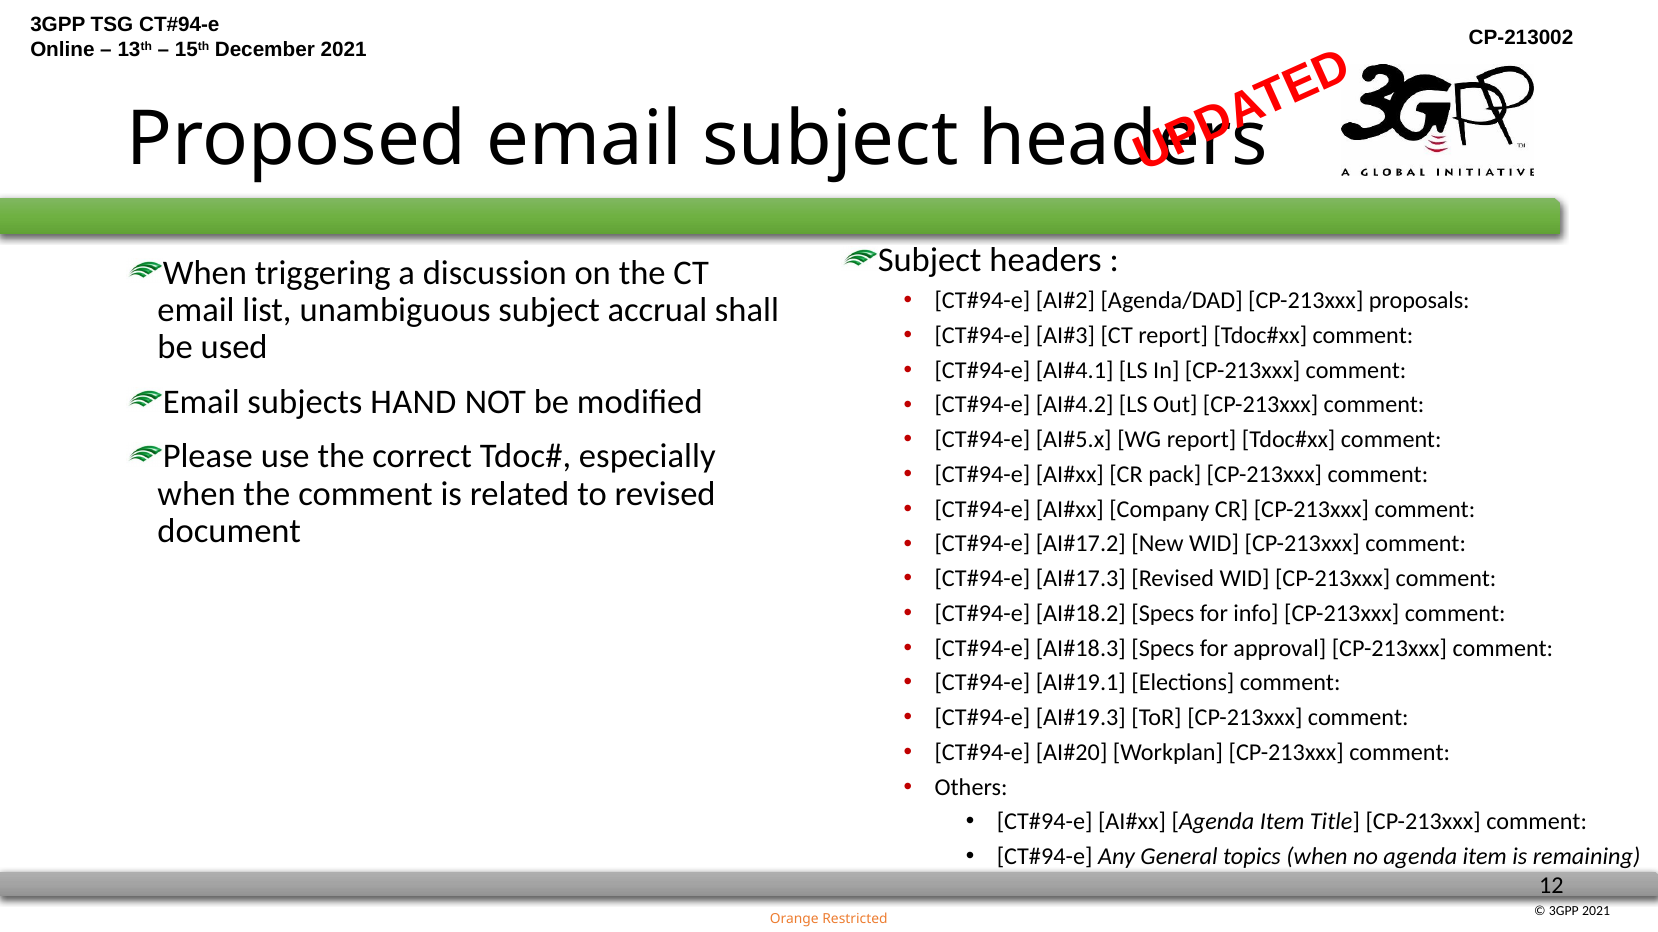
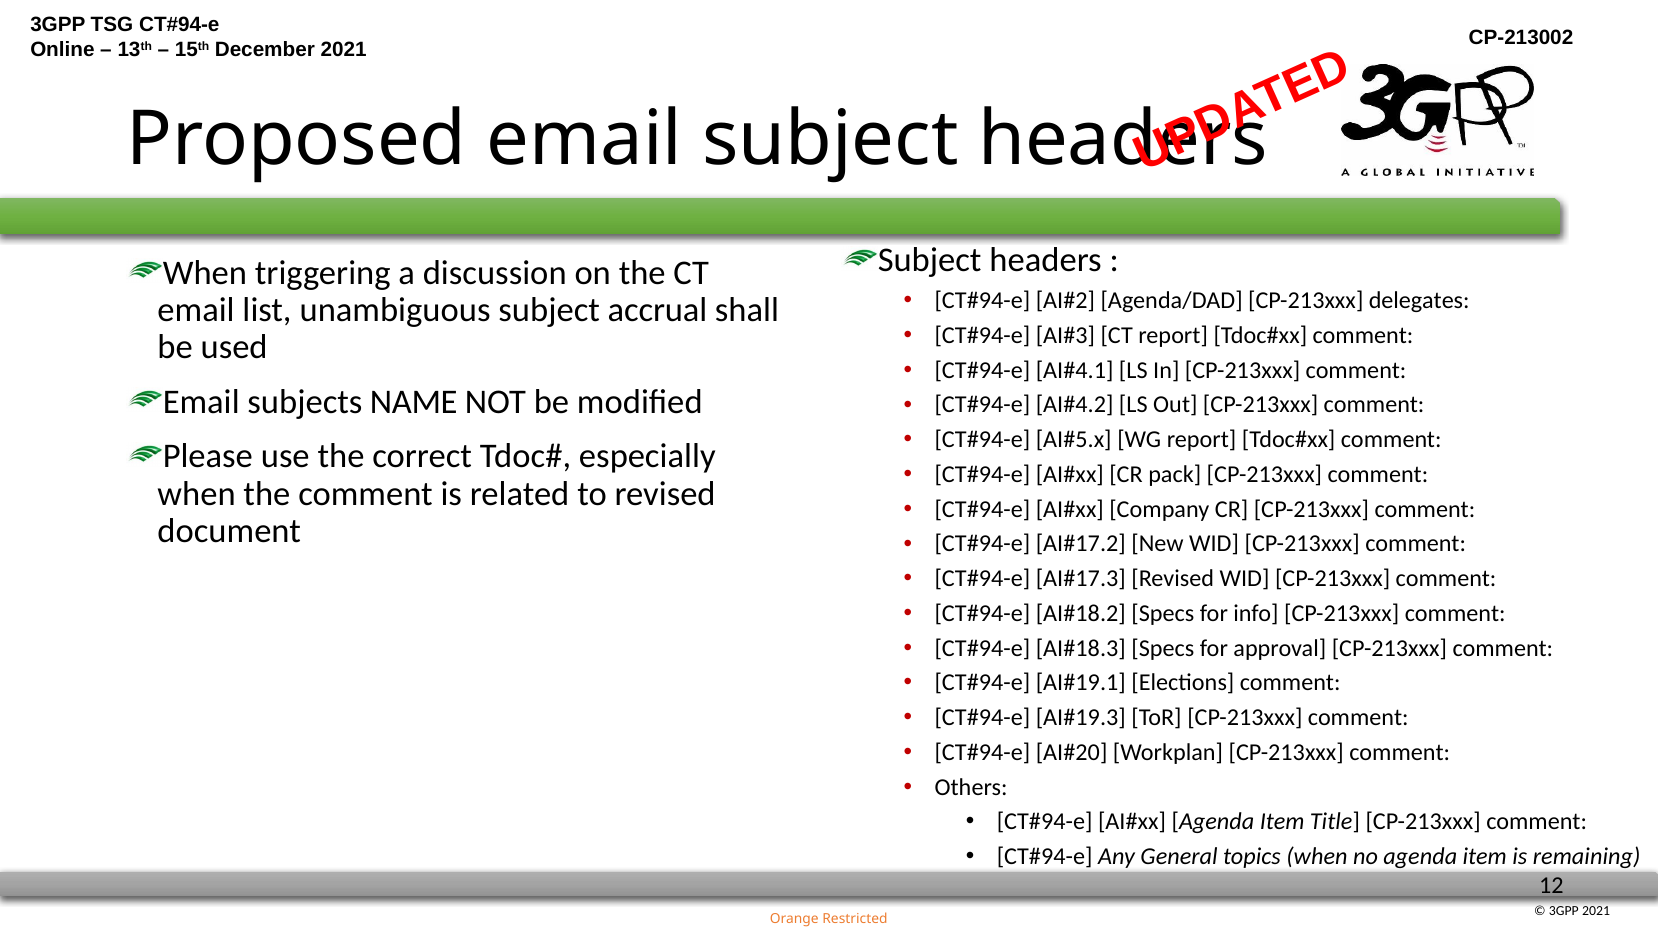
proposals: proposals -> delegates
HAND: HAND -> NAME
